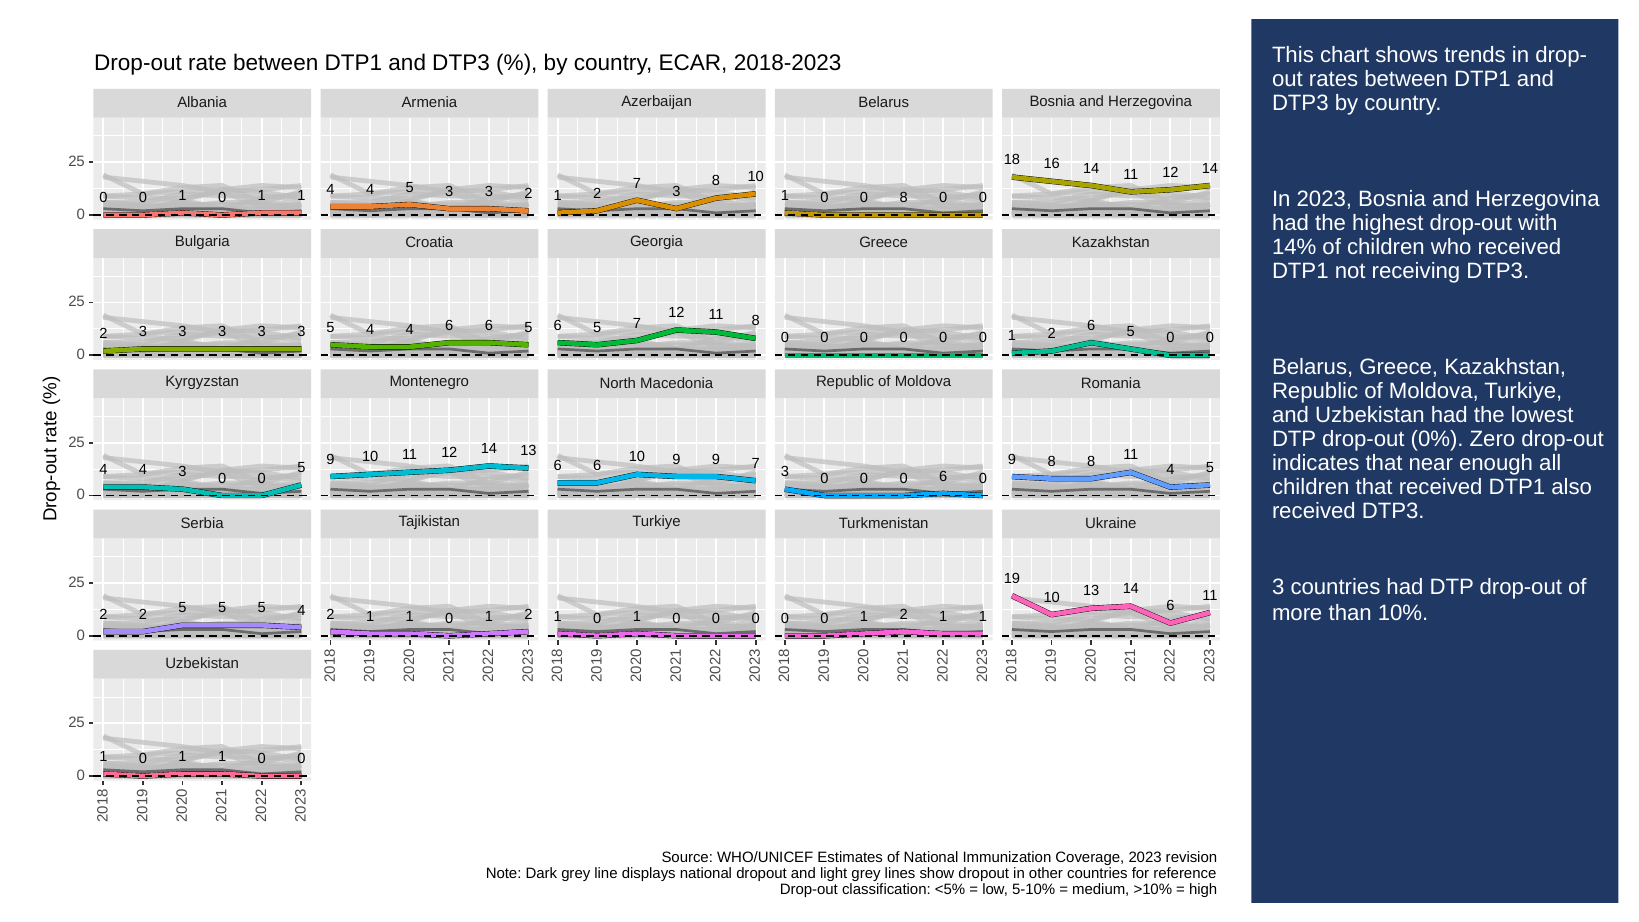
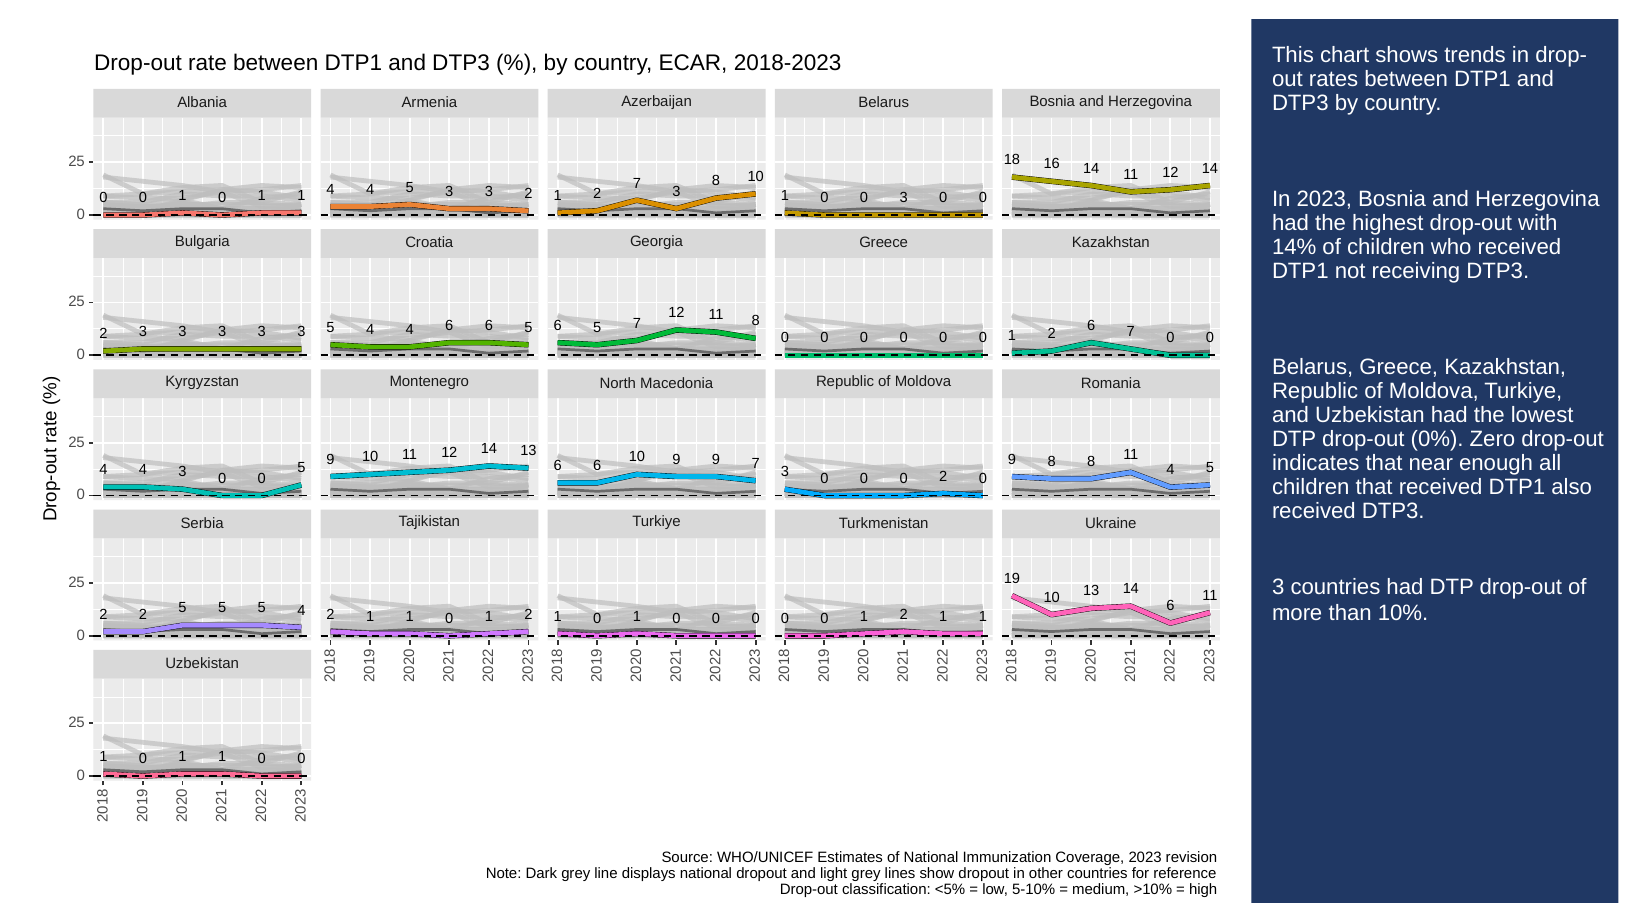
1 0 0 8: 8 -> 3
5 at (1131, 332): 5 -> 7
0 0 6: 6 -> 2
